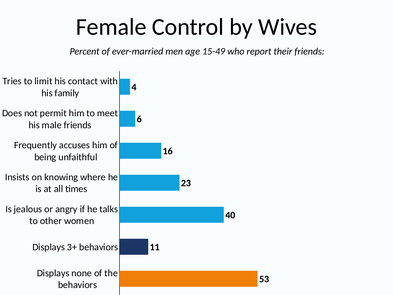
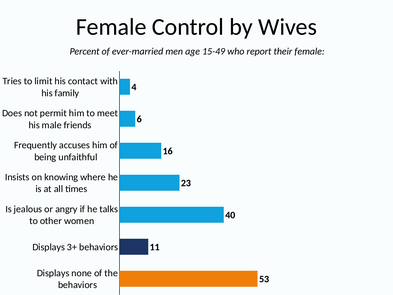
their friends: friends -> female
